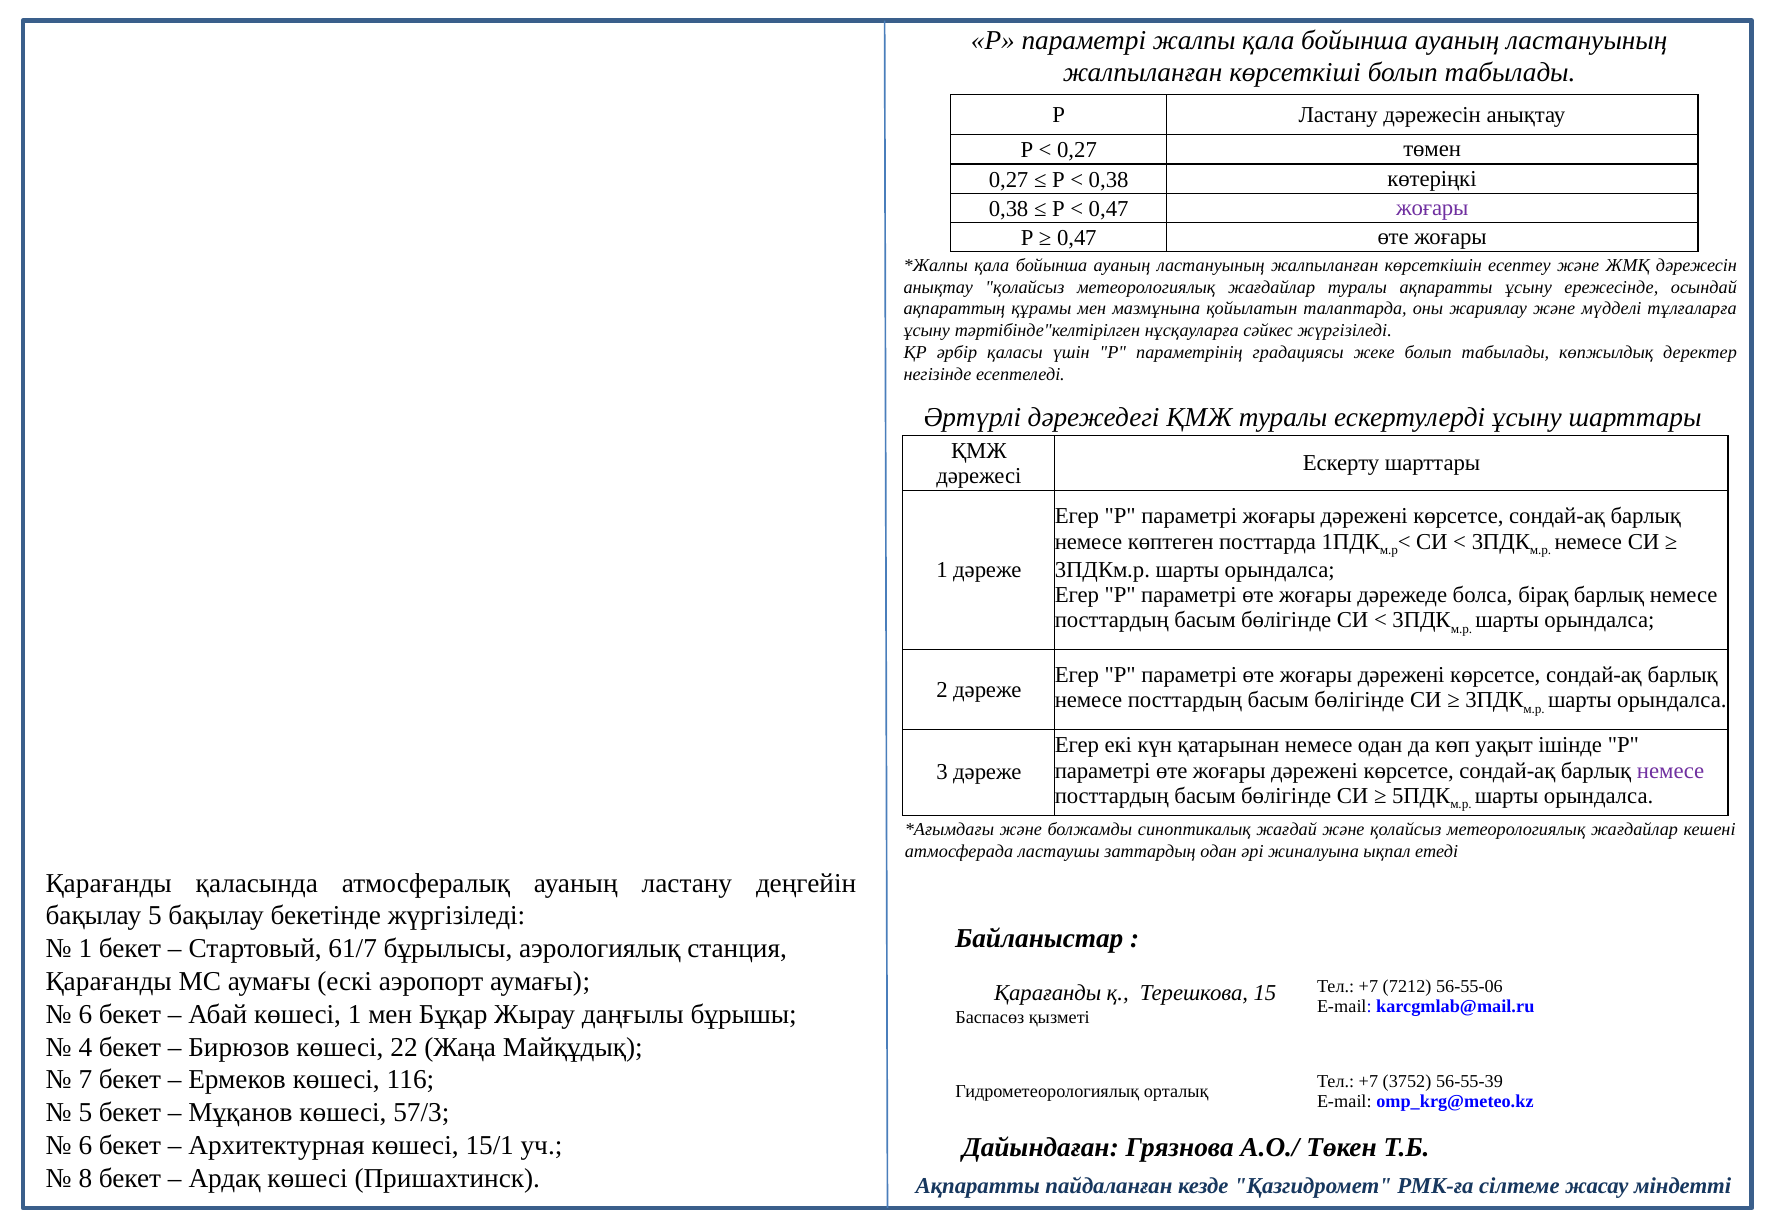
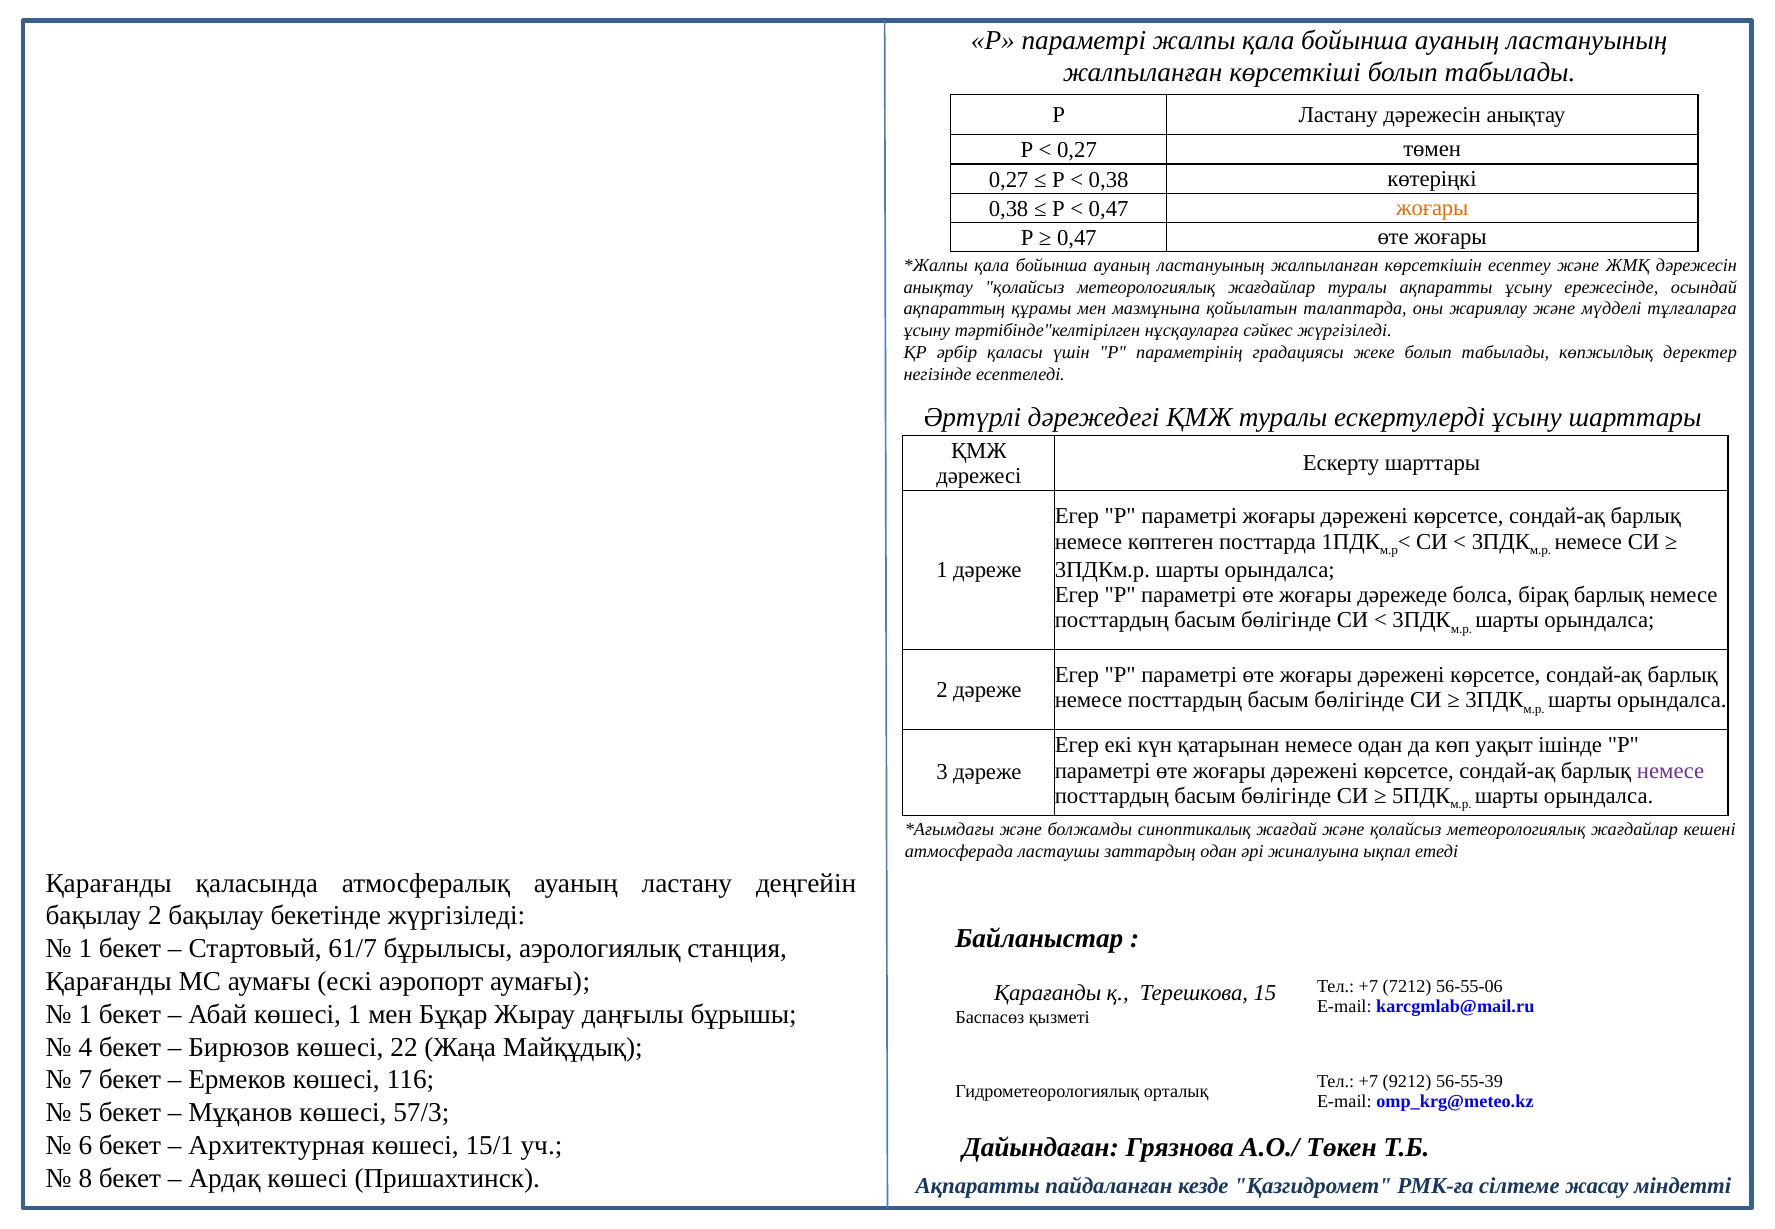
жоғары at (1432, 208) colour: purple -> orange
бақылау 5: 5 -> 2
6 at (85, 1014): 6 -> 1
3752: 3752 -> 9212
